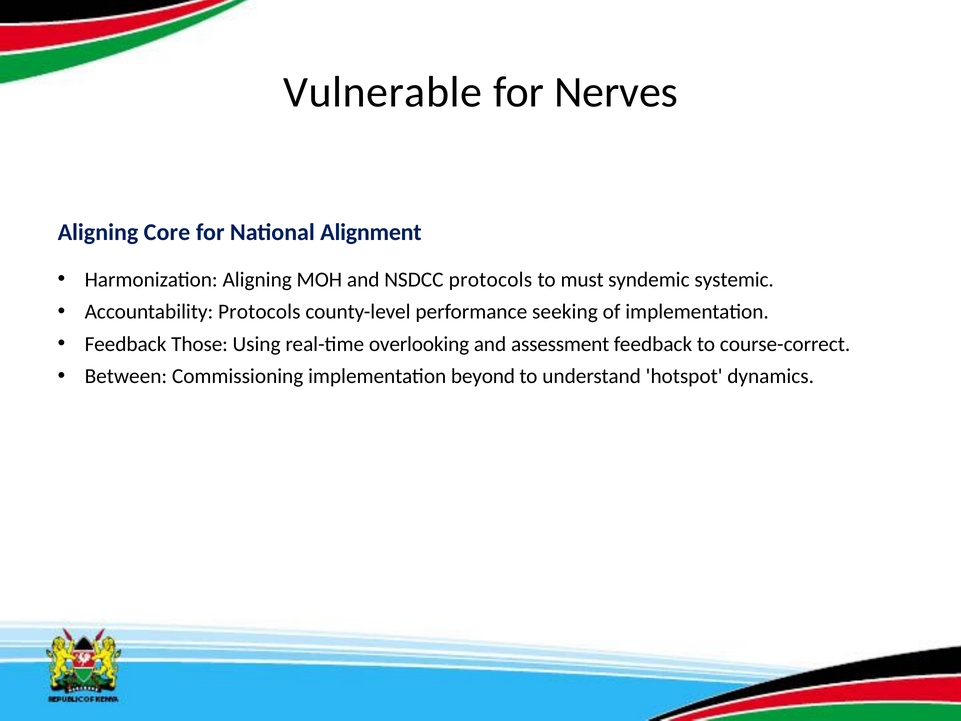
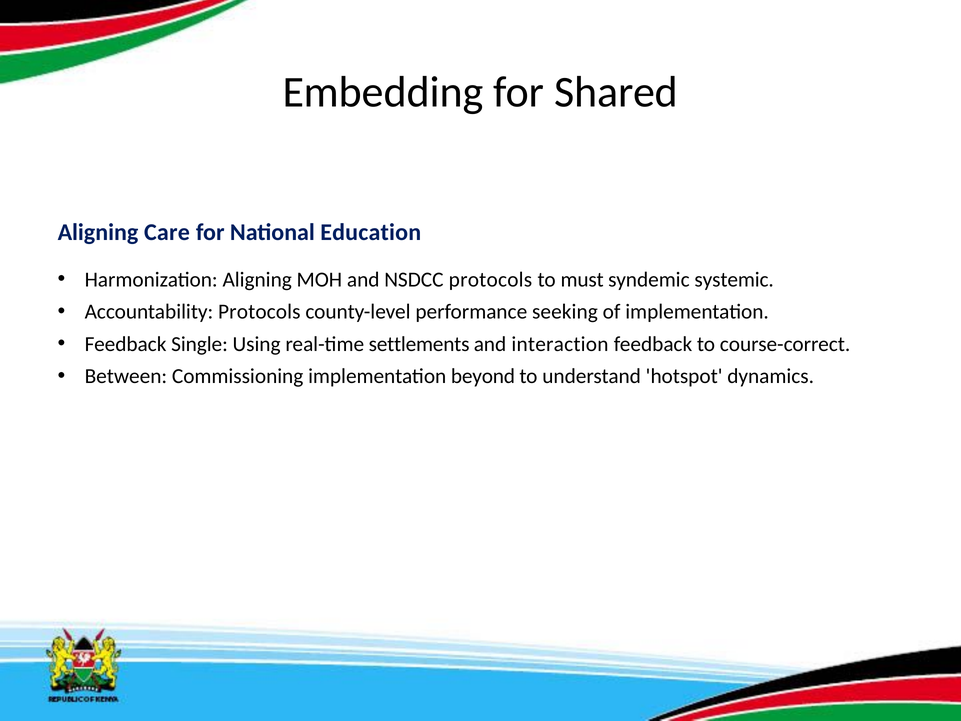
Vulnerable: Vulnerable -> Embedding
Nerves: Nerves -> Shared
Core: Core -> Care
Alignment: Alignment -> Education
Those: Those -> Single
overlooking: overlooking -> settlements
assessment: assessment -> interaction
